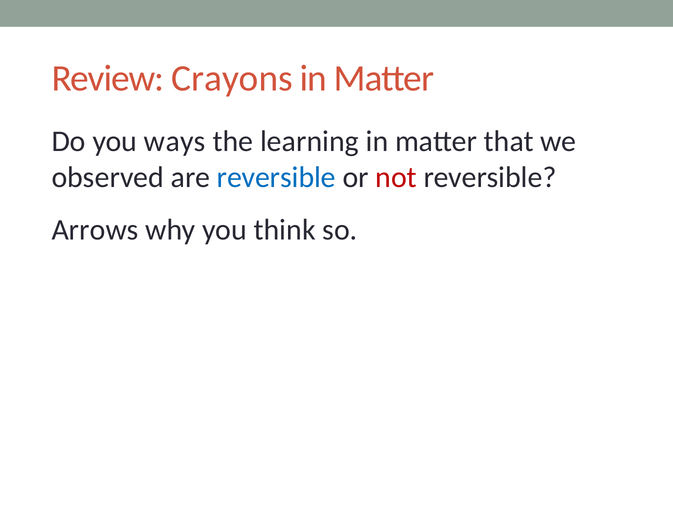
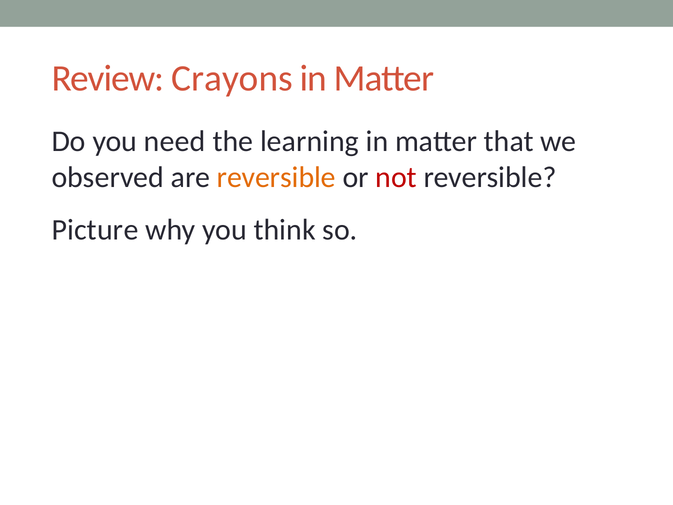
ways: ways -> need
reversible at (276, 177) colour: blue -> orange
Arrows: Arrows -> Picture
